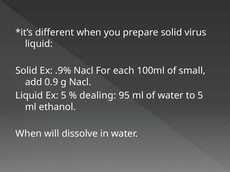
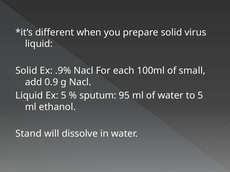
dealing: dealing -> sputum
When at (29, 134): When -> Stand
